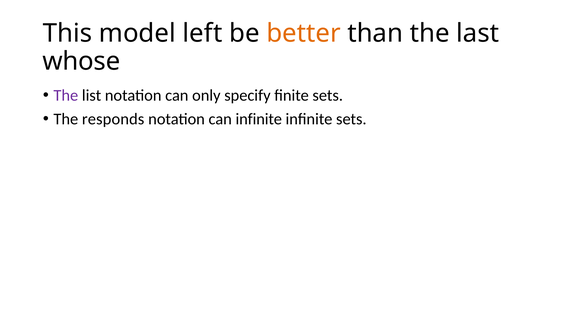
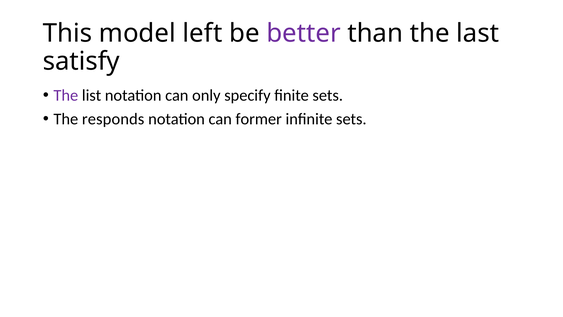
better colour: orange -> purple
whose: whose -> satisfy
can infinite: infinite -> former
